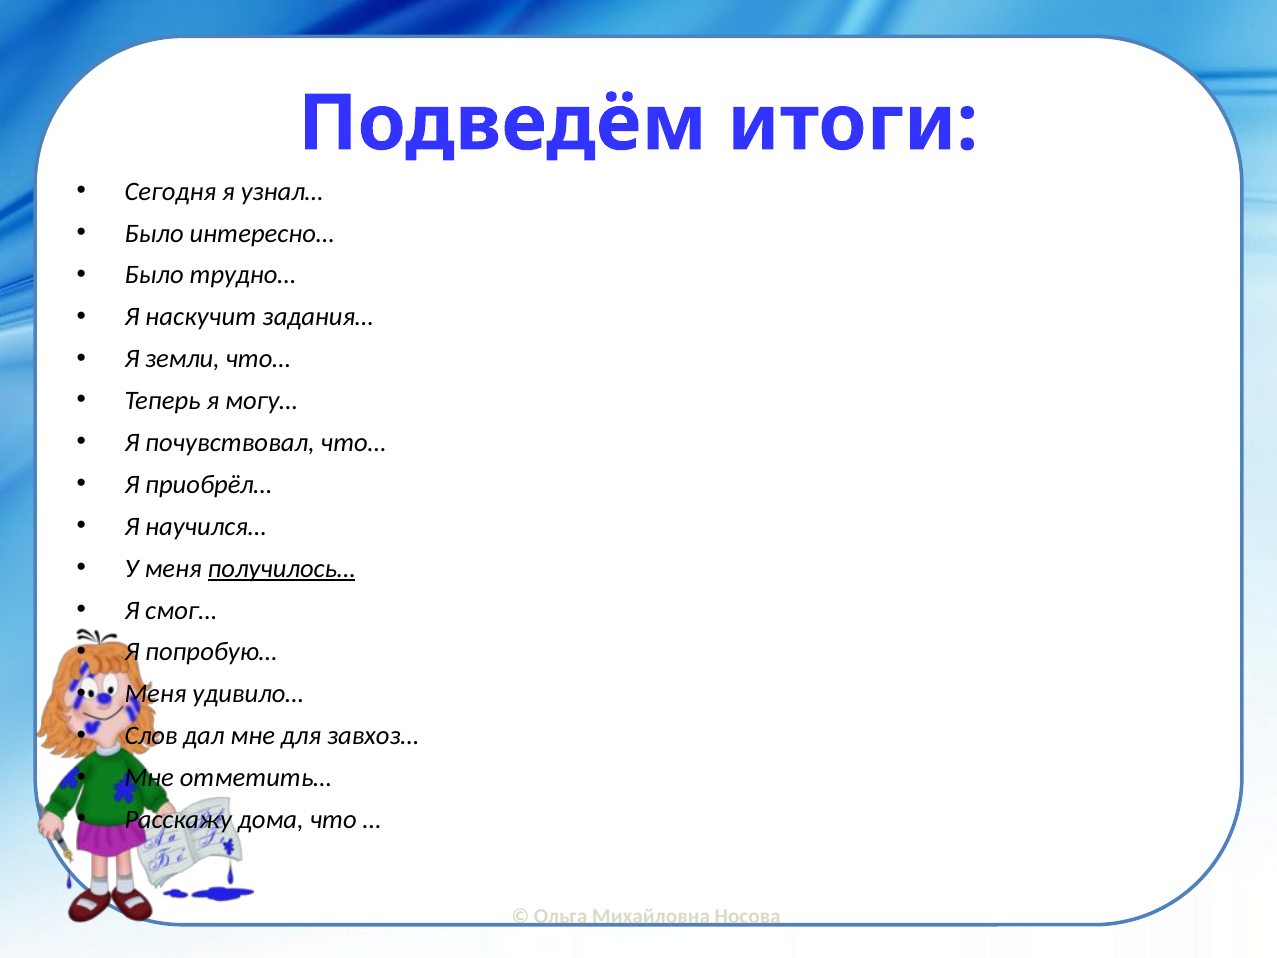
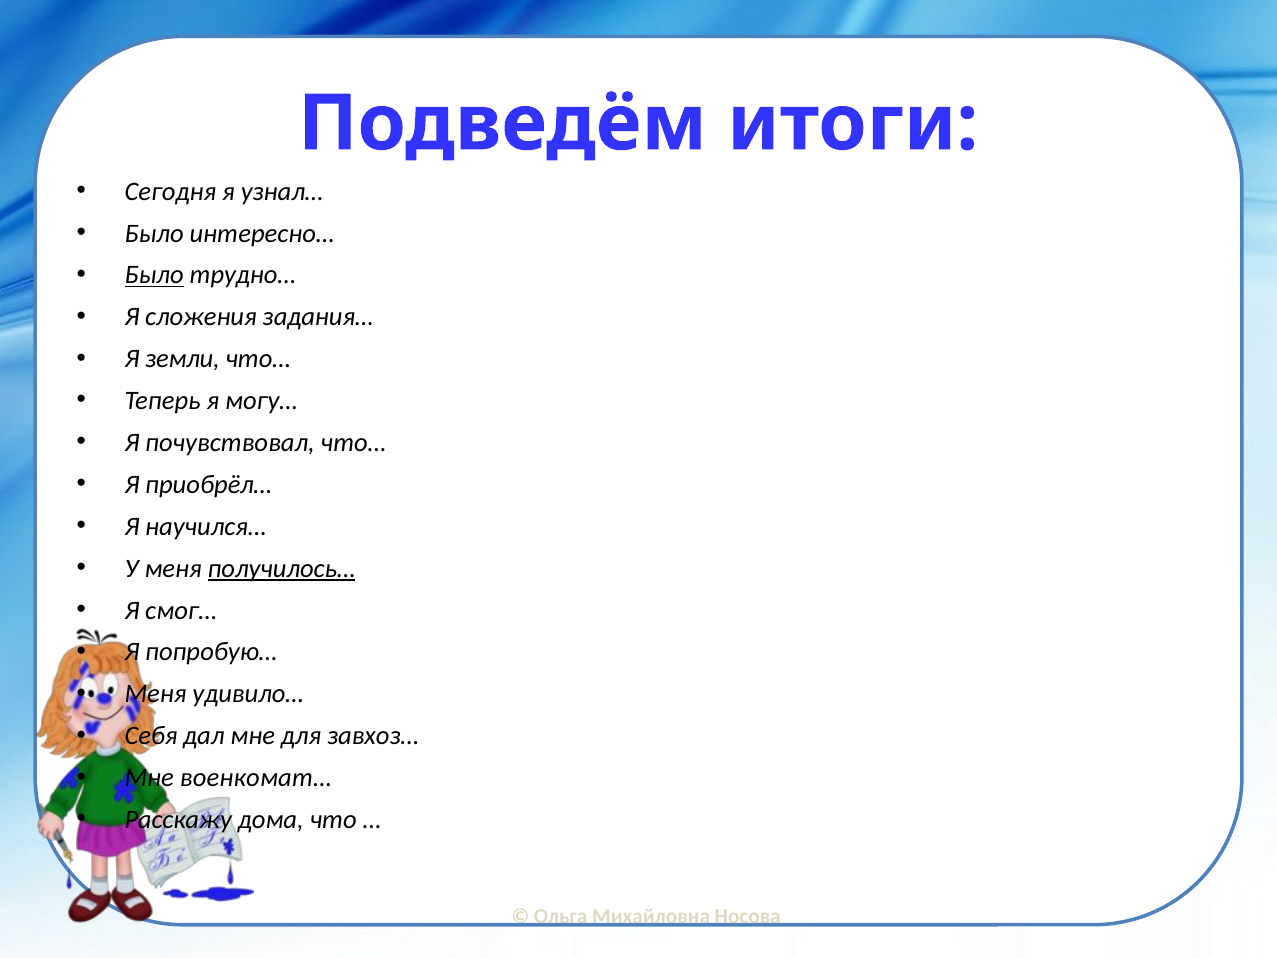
Было at (154, 275) underline: none -> present
наскучит: наскучит -> сложения
Слов: Слов -> Себя
отметить…: отметить… -> военкомат…
